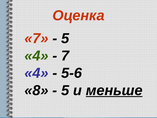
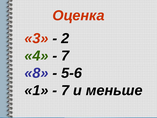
7 at (36, 38): 7 -> 3
5 at (65, 38): 5 -> 2
4 at (36, 73): 4 -> 8
8: 8 -> 1
5 at (65, 90): 5 -> 7
меньше underline: present -> none
